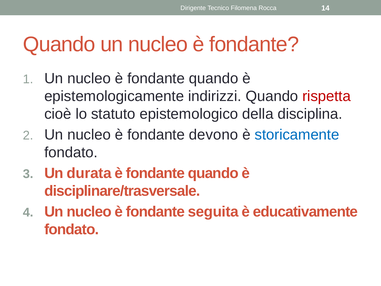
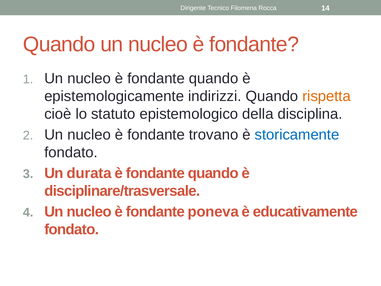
rispetta colour: red -> orange
devono: devono -> trovano
seguita: seguita -> poneva
